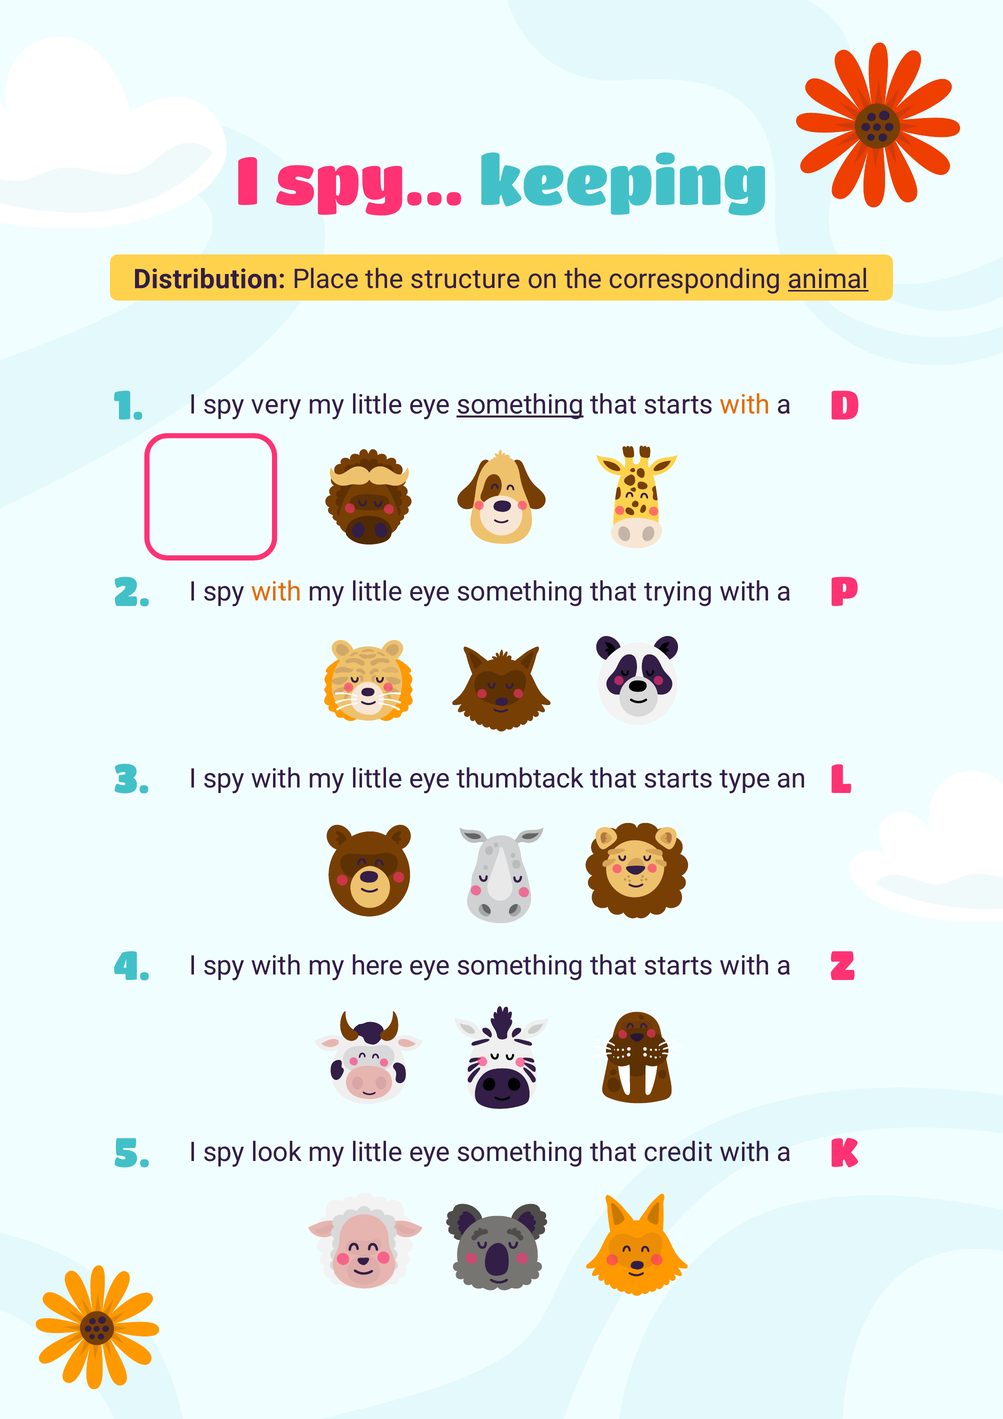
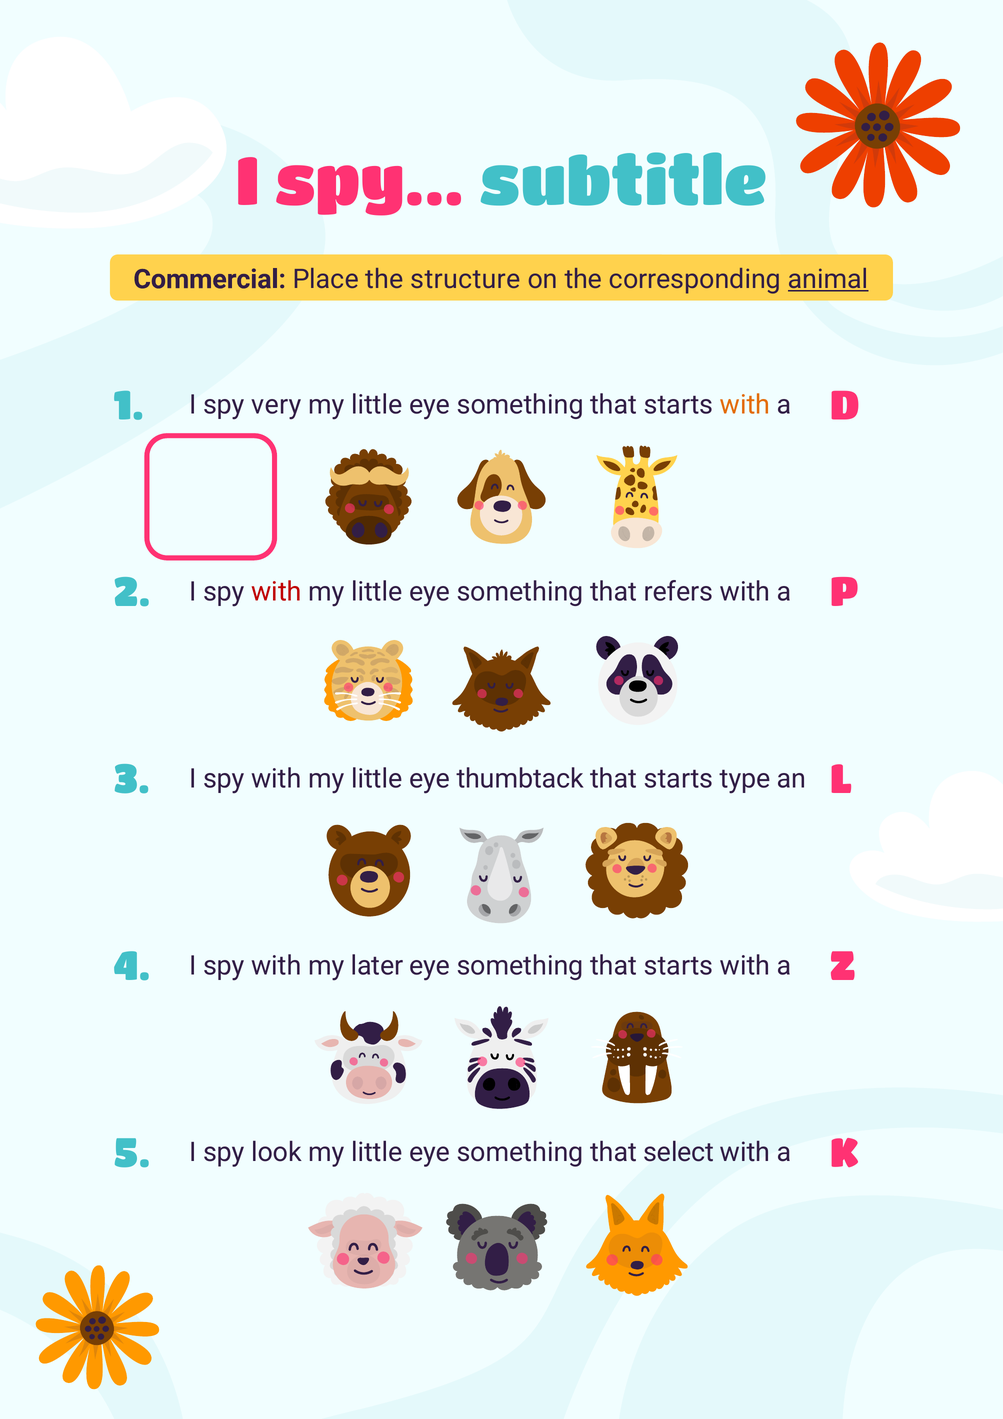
keeping: keeping -> subtitle
Distribution: Distribution -> Commercial
something at (520, 405) underline: present -> none
with at (276, 592) colour: orange -> red
trying: trying -> refers
here: here -> later
credit: credit -> select
